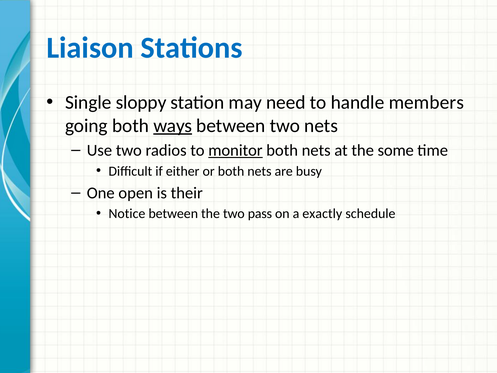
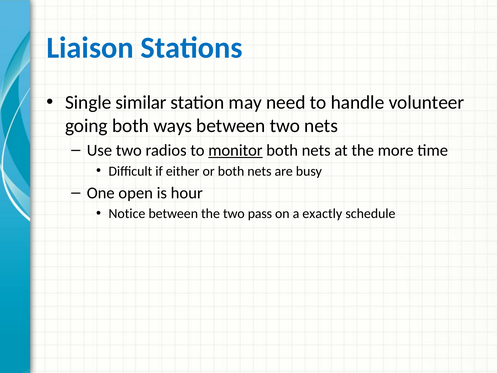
sloppy: sloppy -> similar
members: members -> volunteer
ways underline: present -> none
some: some -> more
their: their -> hour
